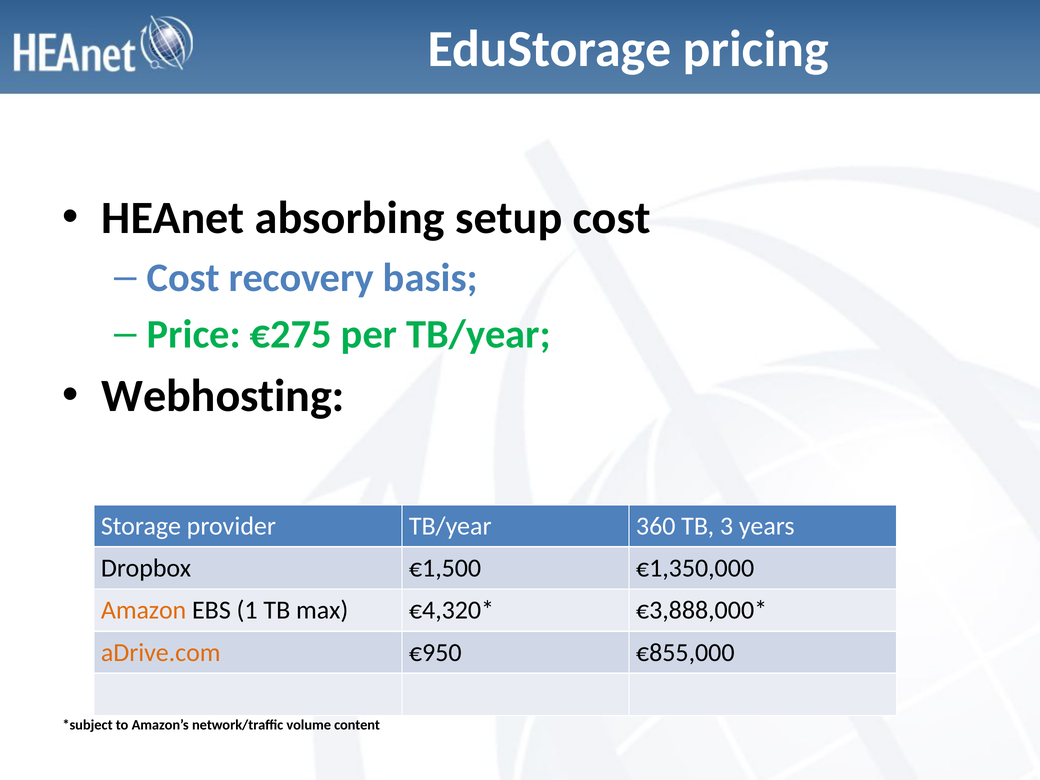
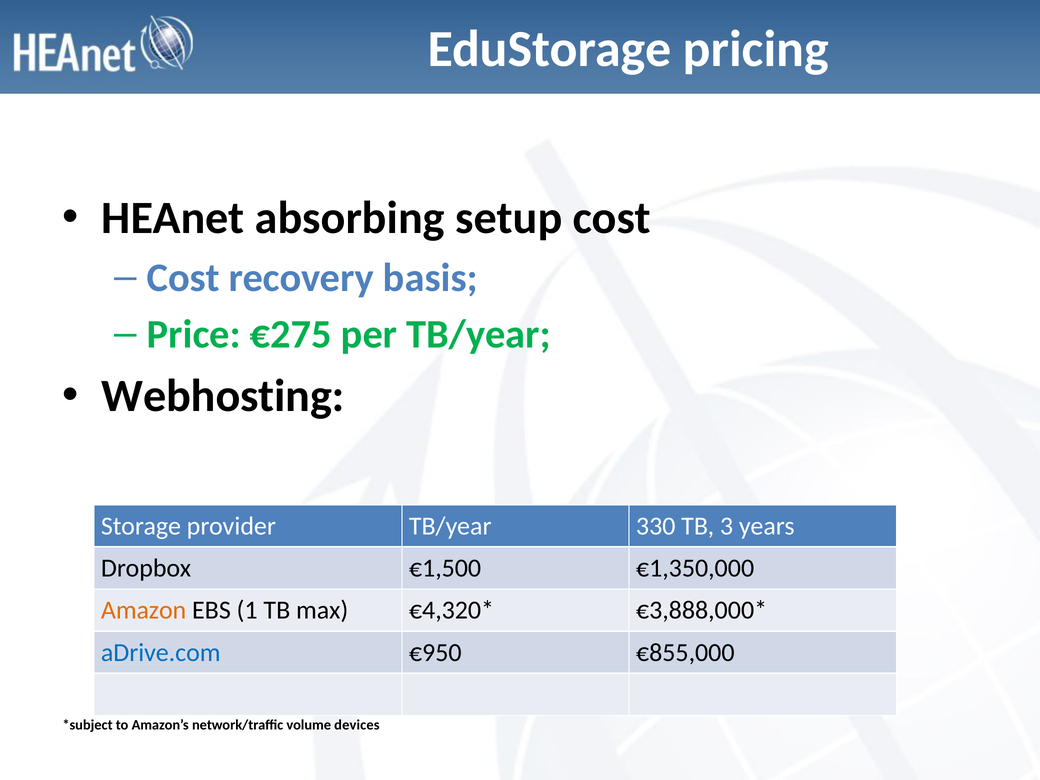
360: 360 -> 330
aDrive.com colour: orange -> blue
content: content -> devices
